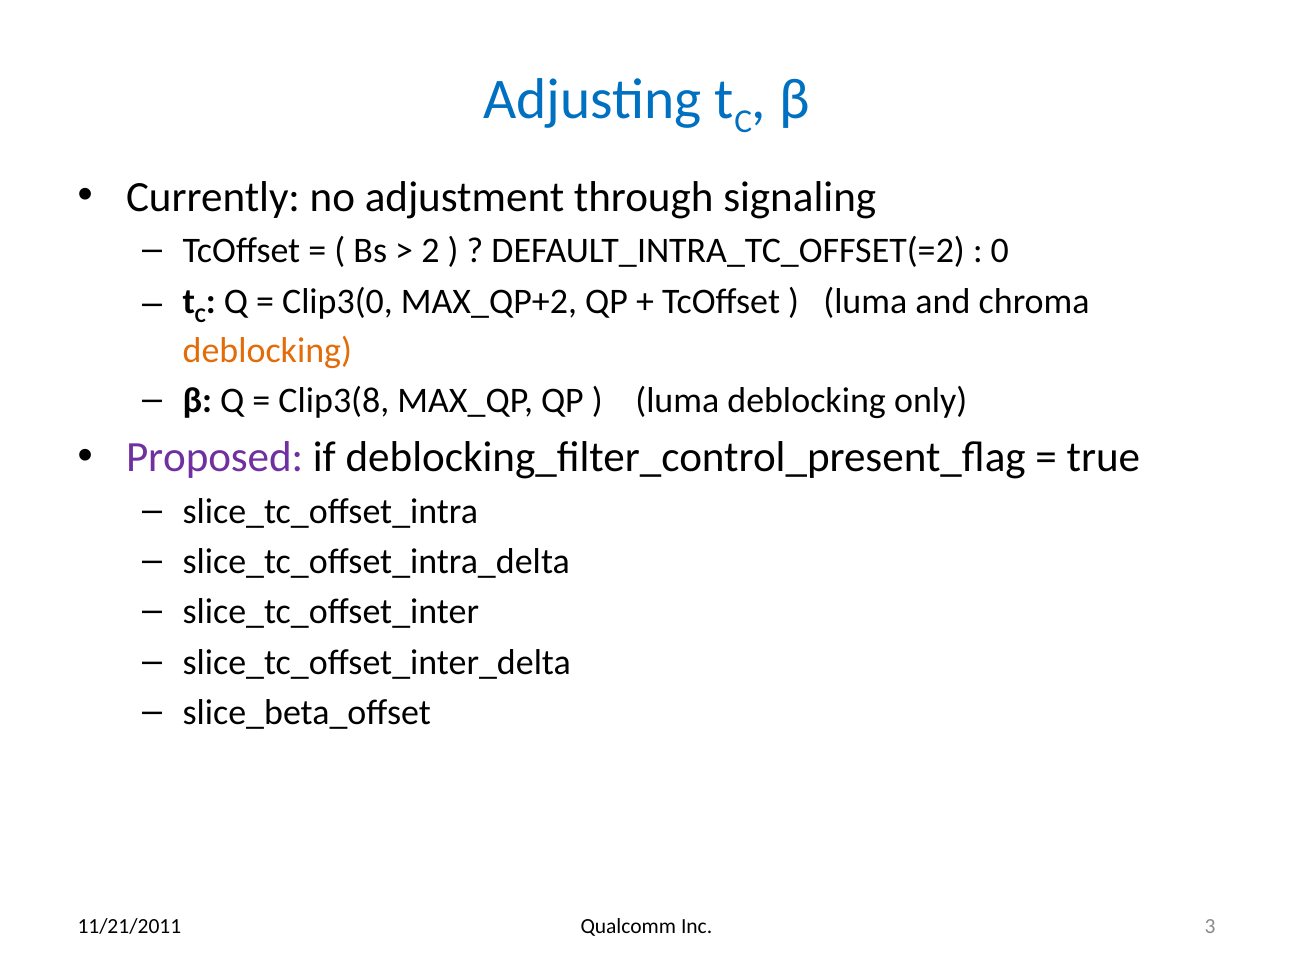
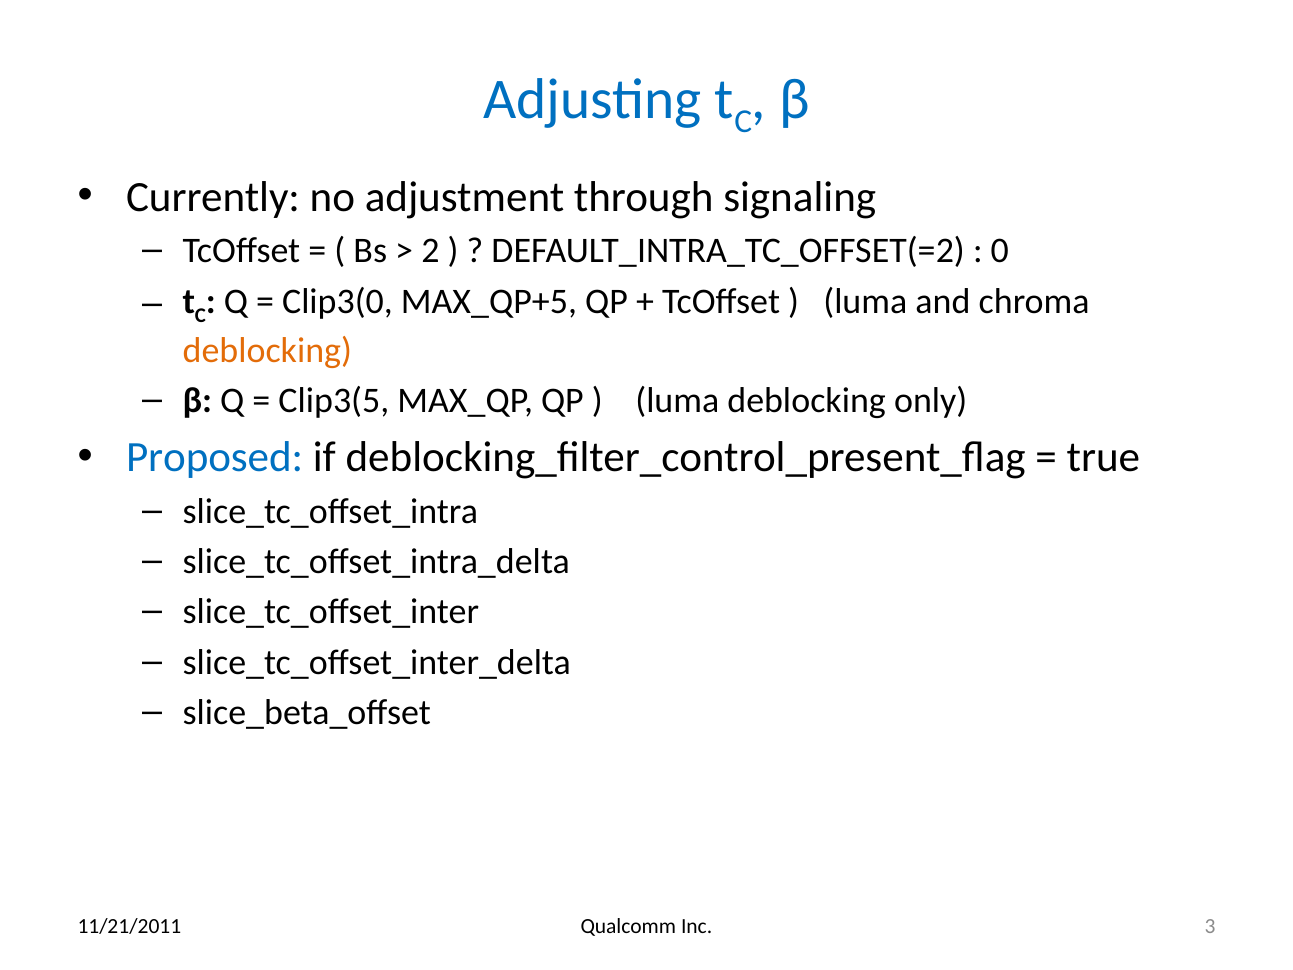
MAX_QP+2: MAX_QP+2 -> MAX_QP+5
Clip3(8: Clip3(8 -> Clip3(5
Proposed colour: purple -> blue
